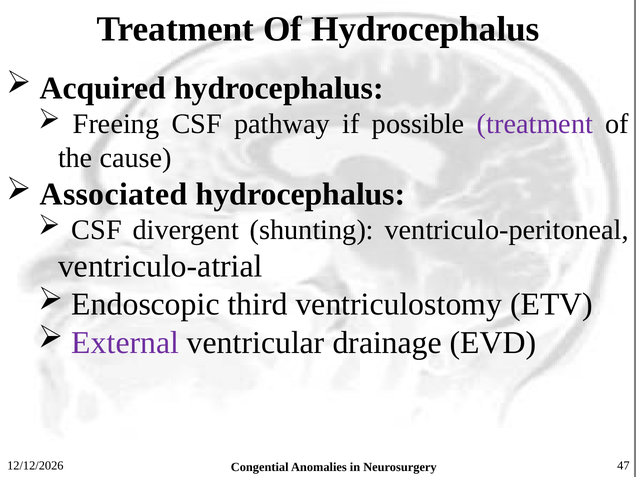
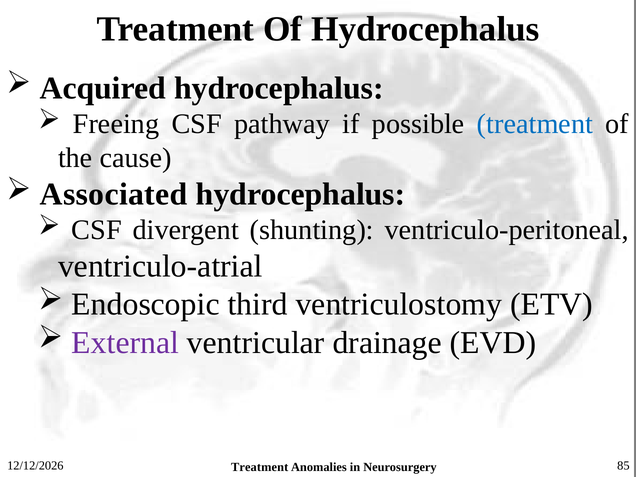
treatment at (535, 124) colour: purple -> blue
Congential at (260, 467): Congential -> Treatment
47: 47 -> 85
